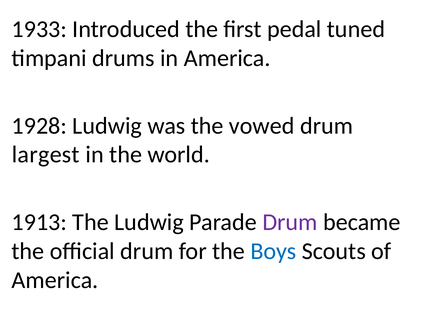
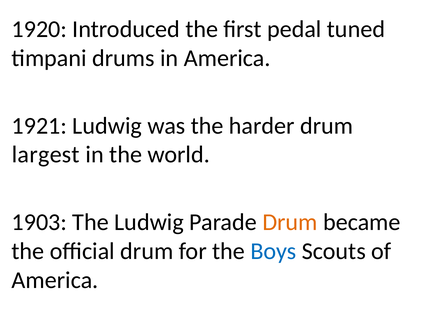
1933: 1933 -> 1920
1928: 1928 -> 1921
vowed: vowed -> harder
1913: 1913 -> 1903
Drum at (290, 222) colour: purple -> orange
